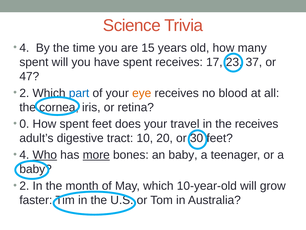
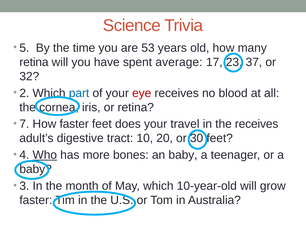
4 at (24, 48): 4 -> 5
15: 15 -> 53
spent at (34, 62): spent -> retina
spent receives: receives -> average
47: 47 -> 32
eye colour: orange -> red
0: 0 -> 7
How spent: spent -> faster
more underline: present -> none
2 at (24, 186): 2 -> 3
